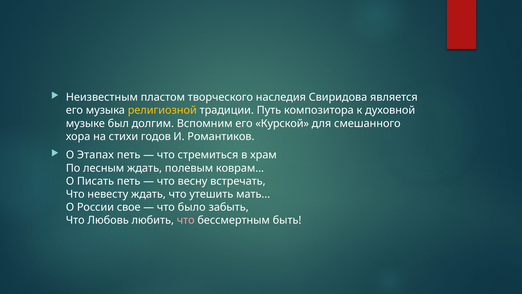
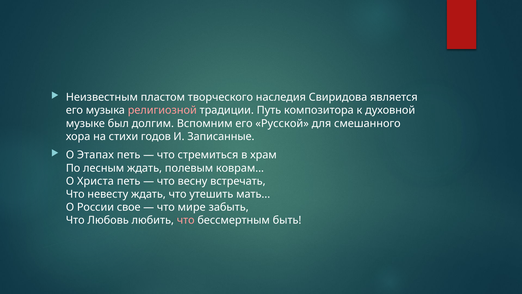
религиозной colour: yellow -> pink
Курской: Курской -> Русской
Романтиков: Романтиков -> Записанные
Писать: Писать -> Христа
было: было -> мире
